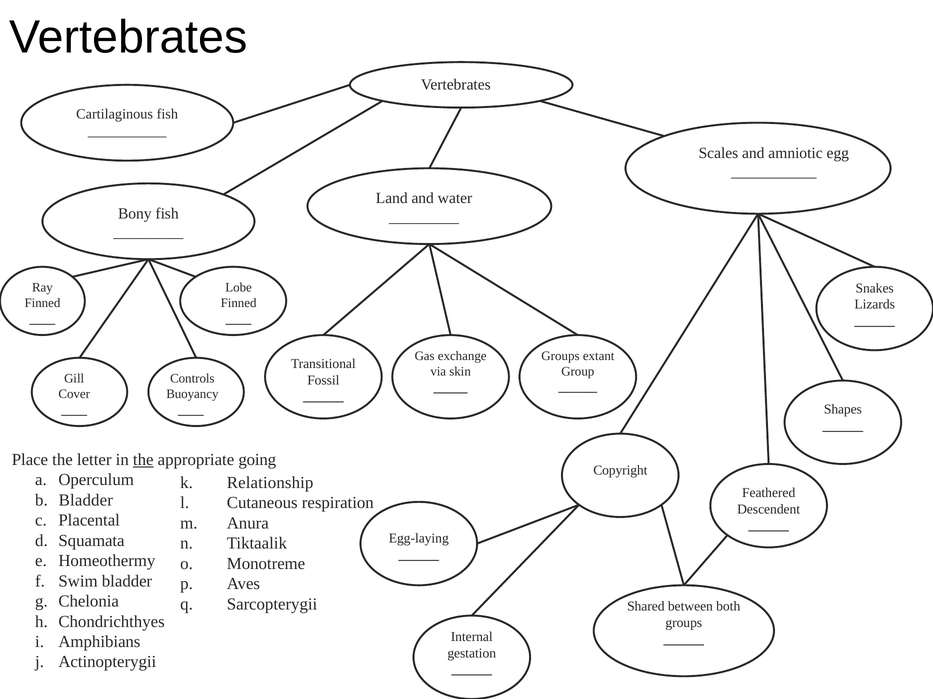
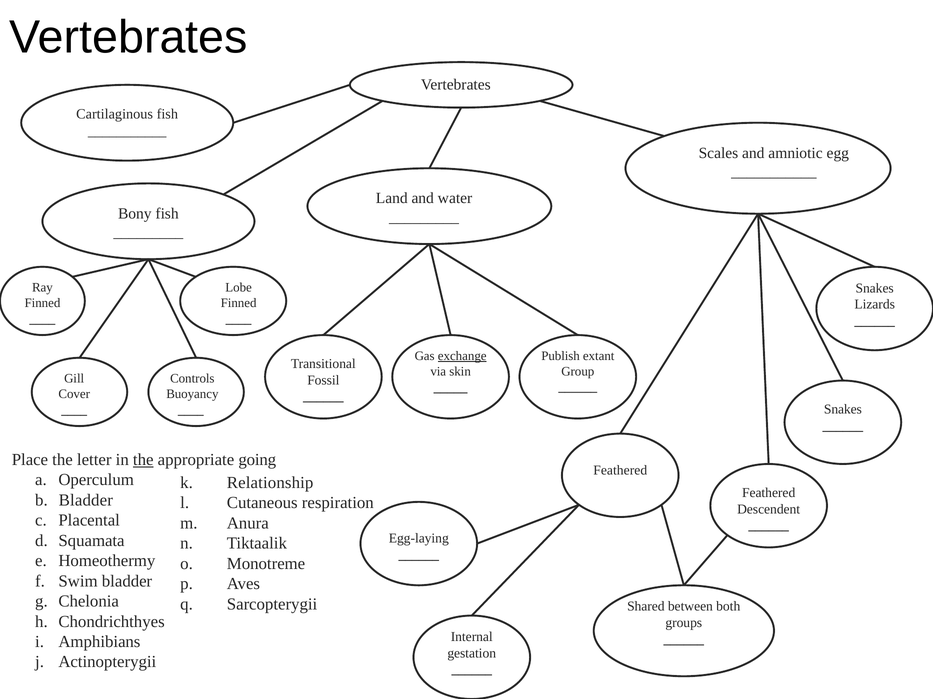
exchange underline: none -> present
Groups at (560, 356): Groups -> Publish
Shapes at (843, 410): Shapes -> Snakes
Copyright at (620, 471): Copyright -> Feathered
